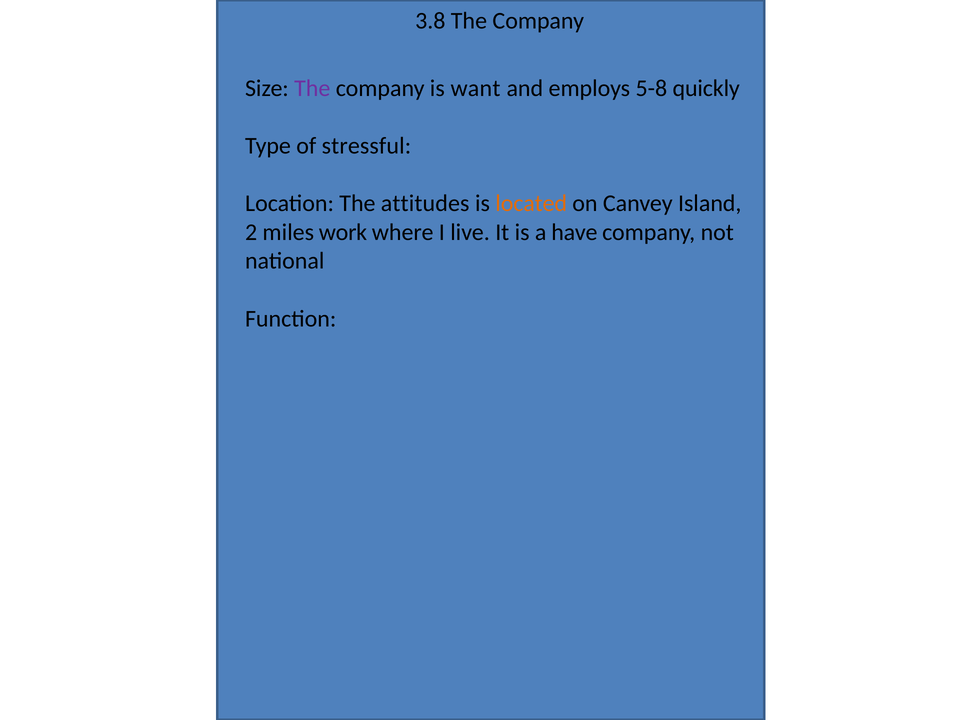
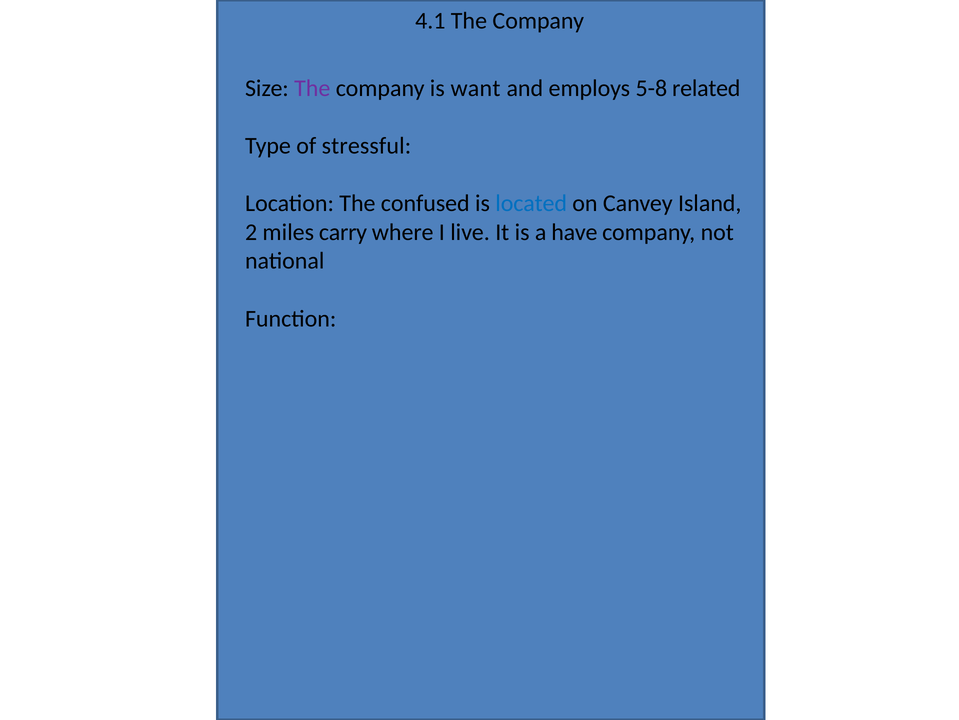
3.8: 3.8 -> 4.1
quickly: quickly -> related
attitudes: attitudes -> confused
located colour: orange -> blue
work: work -> carry
